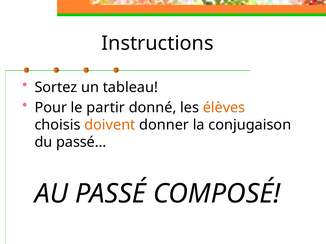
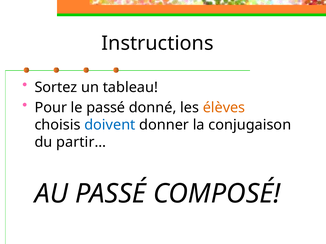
le partir: partir -> passé
doivent colour: orange -> blue
passé…: passé… -> partir…
